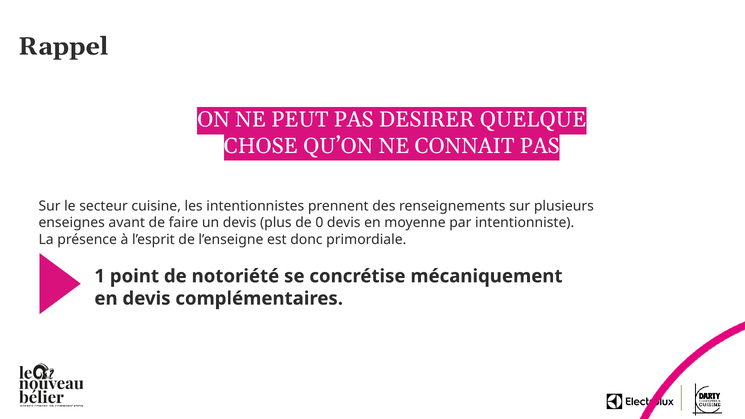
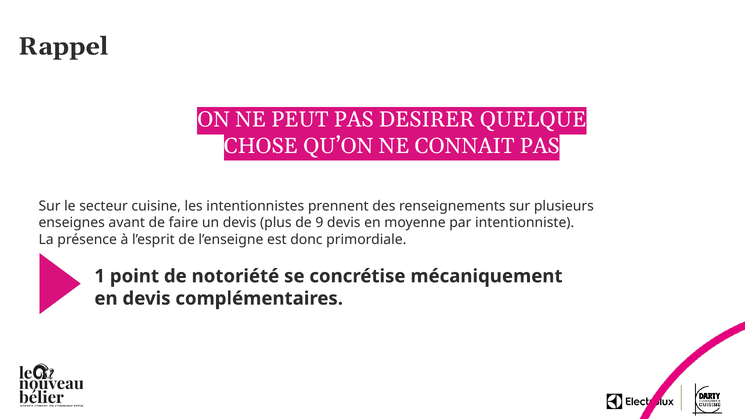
0: 0 -> 9
